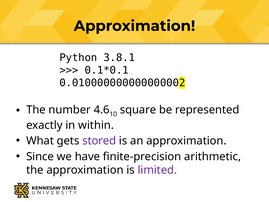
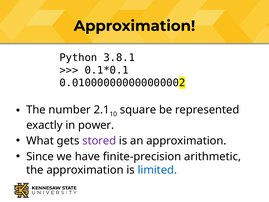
4.6: 4.6 -> 2.1
within: within -> power
limited colour: purple -> blue
